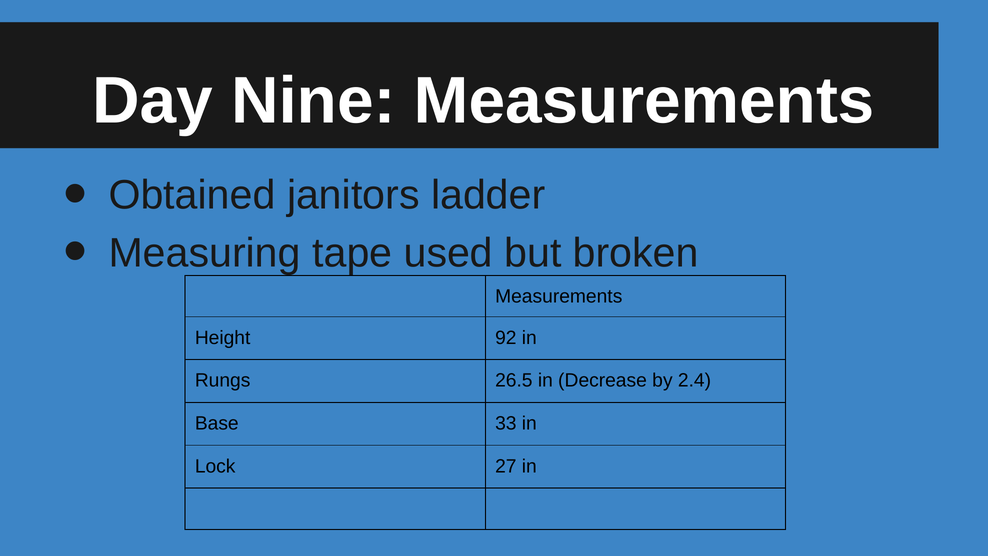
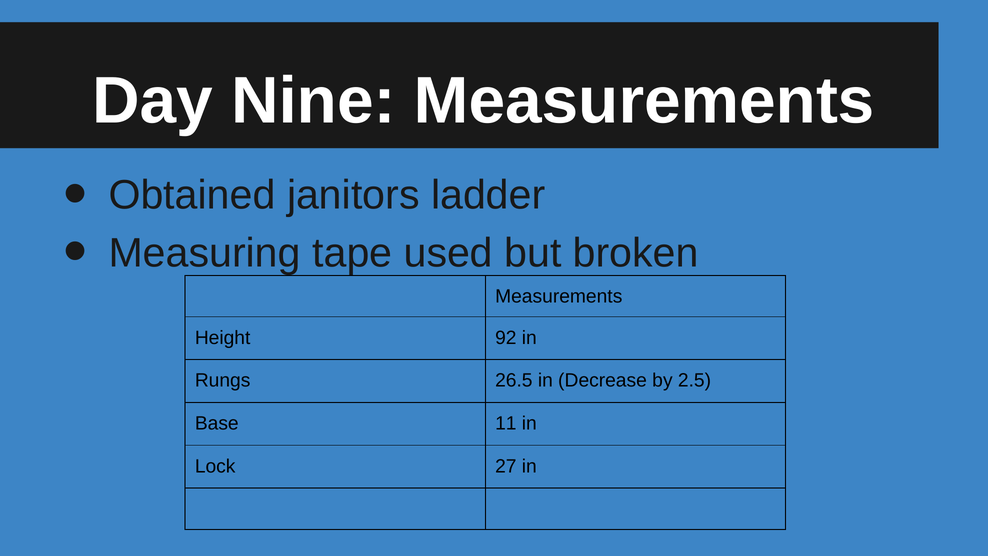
2.4: 2.4 -> 2.5
33: 33 -> 11
